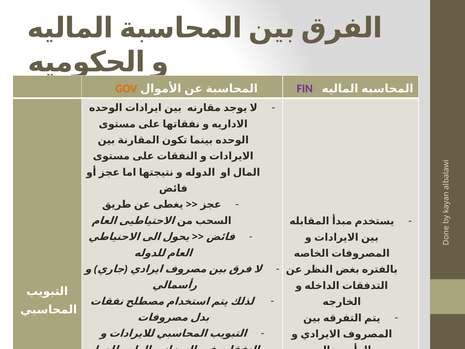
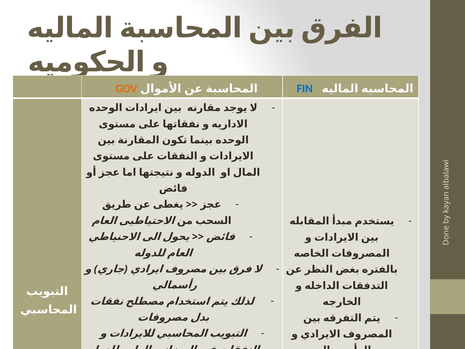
FIN colour: purple -> blue
